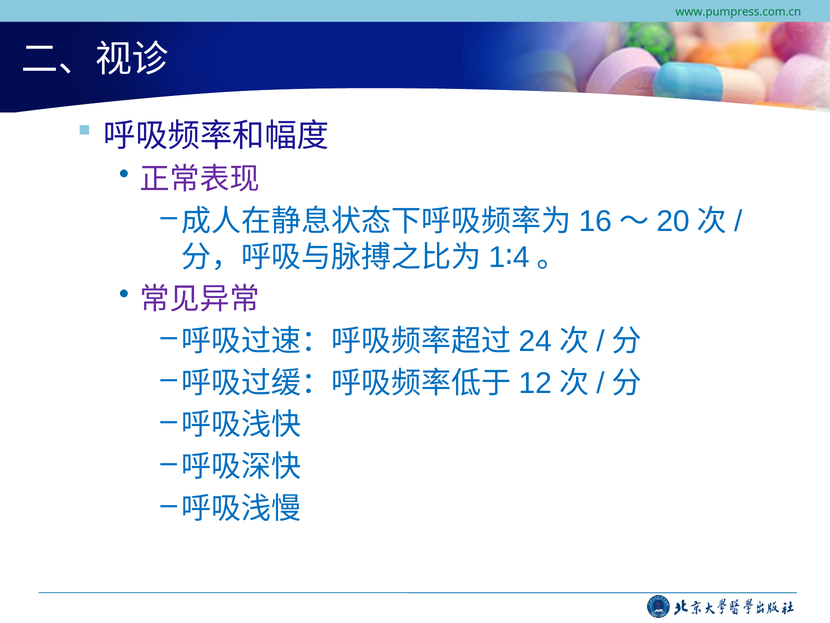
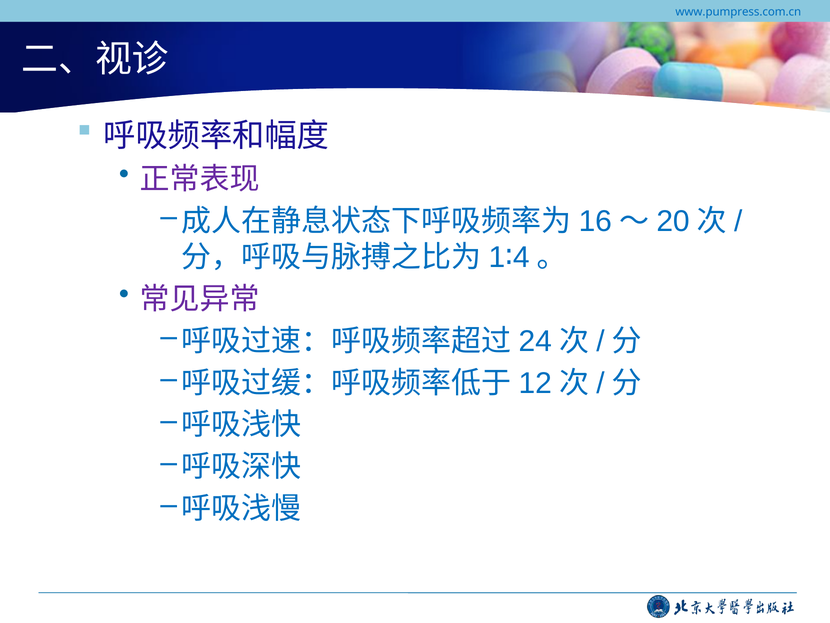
www.pumpress.com.cn colour: green -> blue
